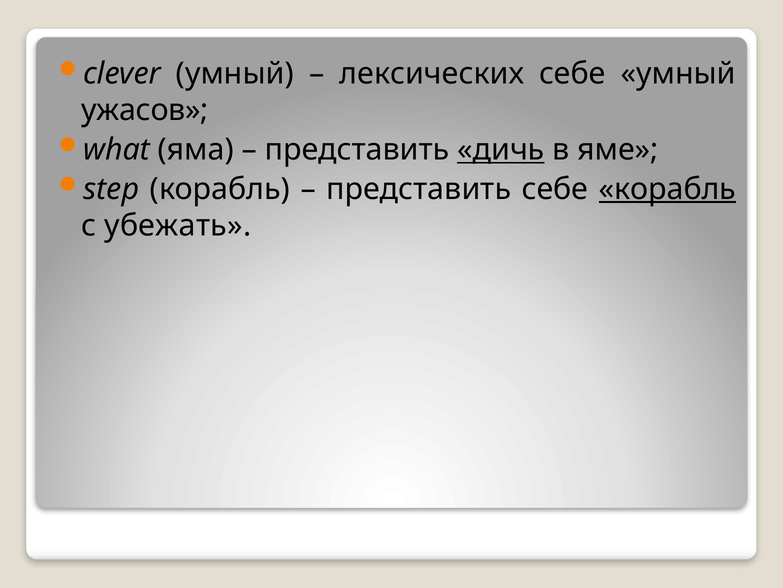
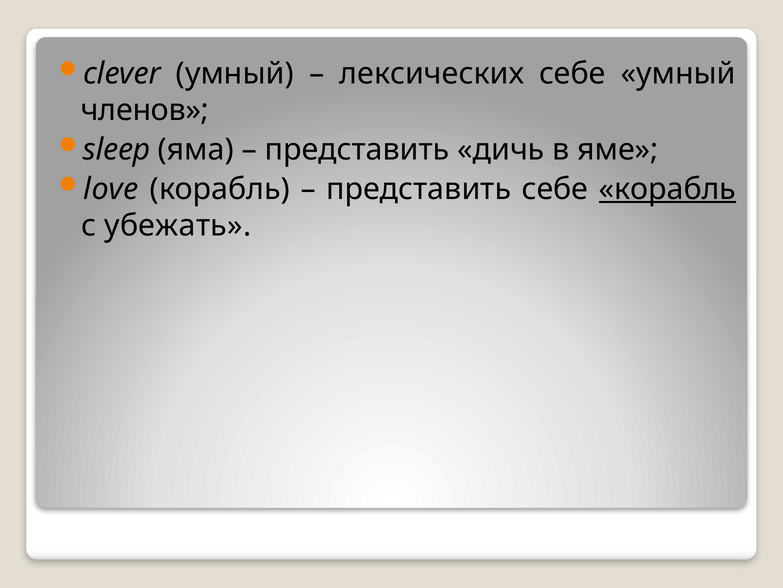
ужасов: ужасов -> членов
what: what -> sleep
дичь underline: present -> none
step: step -> love
